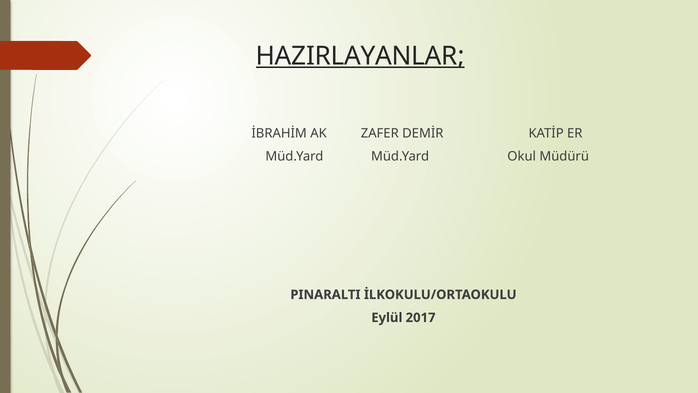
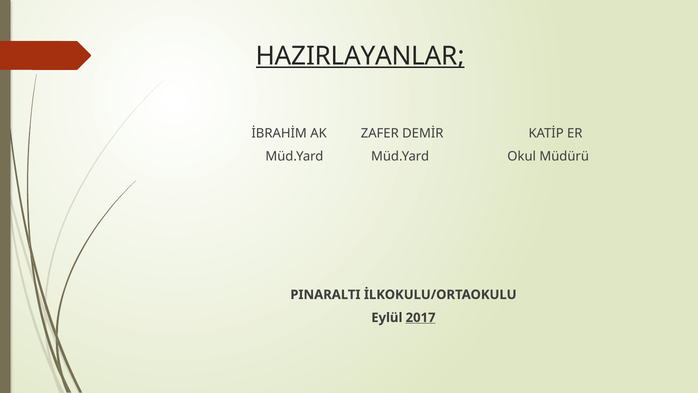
2017 underline: none -> present
